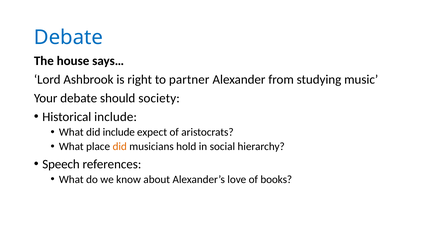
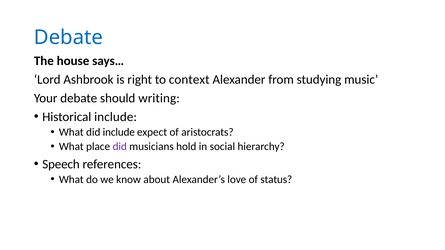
partner: partner -> context
society: society -> writing
did at (120, 147) colour: orange -> purple
books: books -> status
